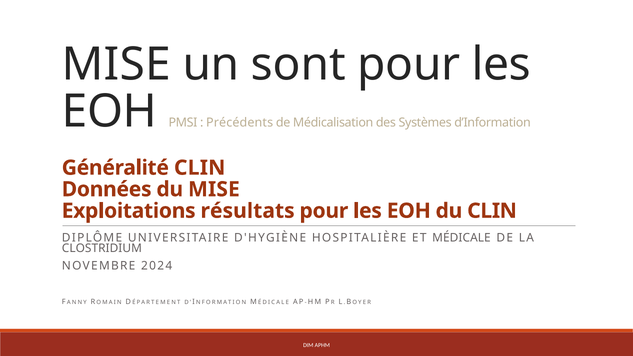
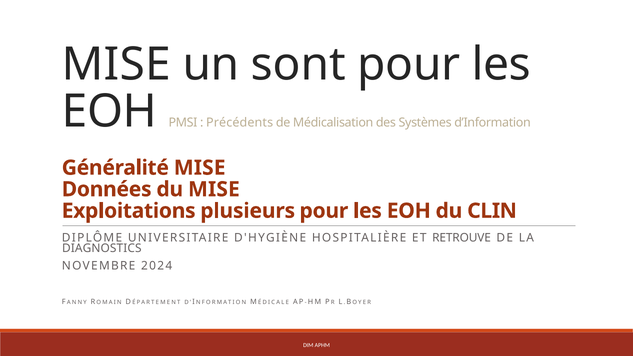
Généralité CLIN: CLIN -> MISE
résultats: résultats -> plusieurs
ET MÉDICALE: MÉDICALE -> RETROUVE
CLOSTRIDIUM: CLOSTRIDIUM -> DIAGNOSTICS
